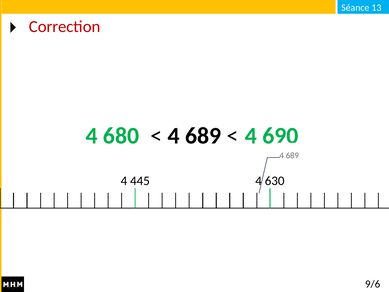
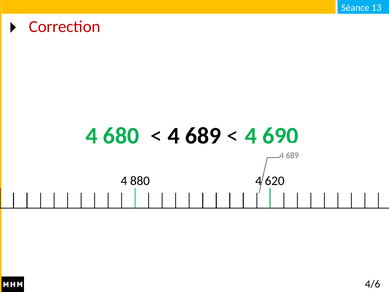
445: 445 -> 880
630: 630 -> 620
9/6: 9/6 -> 4/6
